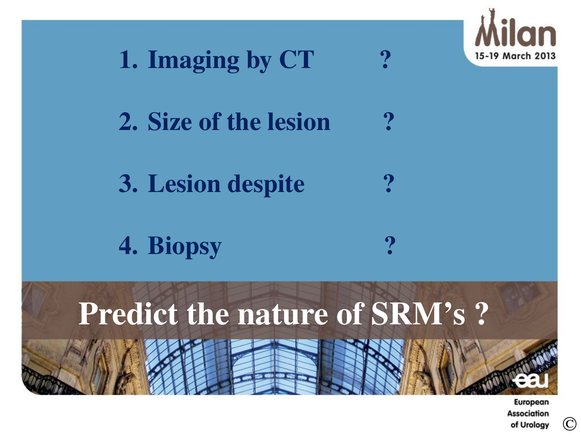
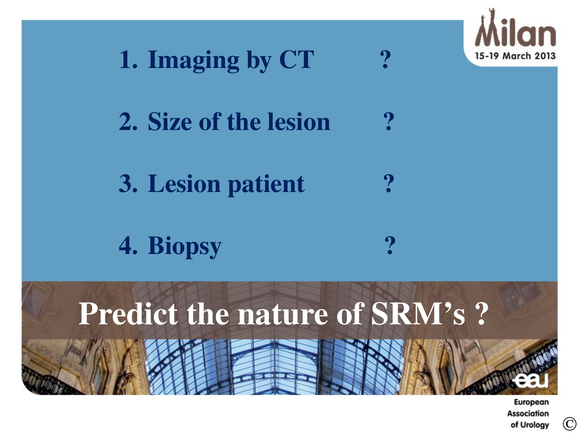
despite: despite -> patient
